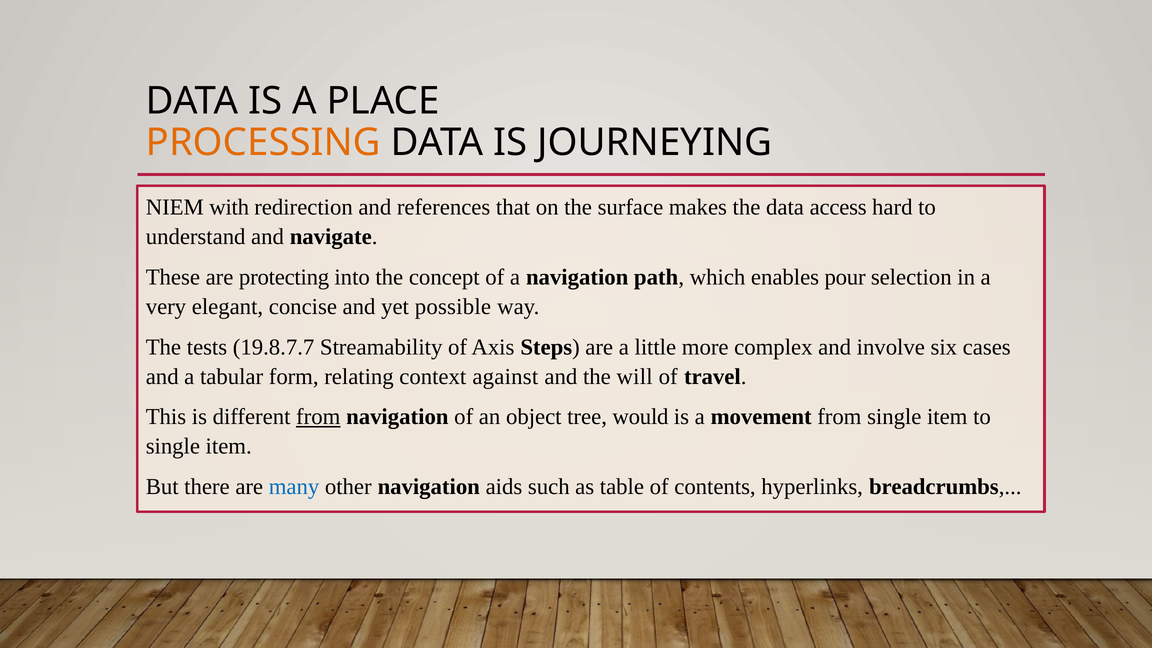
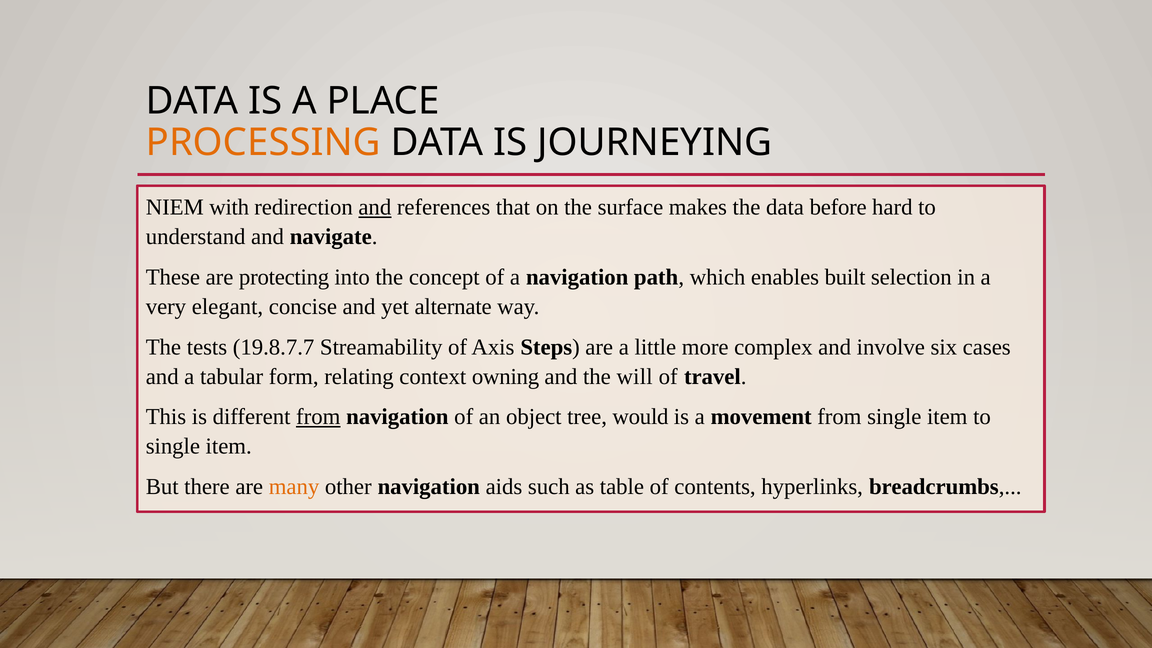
and at (375, 207) underline: none -> present
access: access -> before
pour: pour -> built
possible: possible -> alternate
against: against -> owning
many colour: blue -> orange
